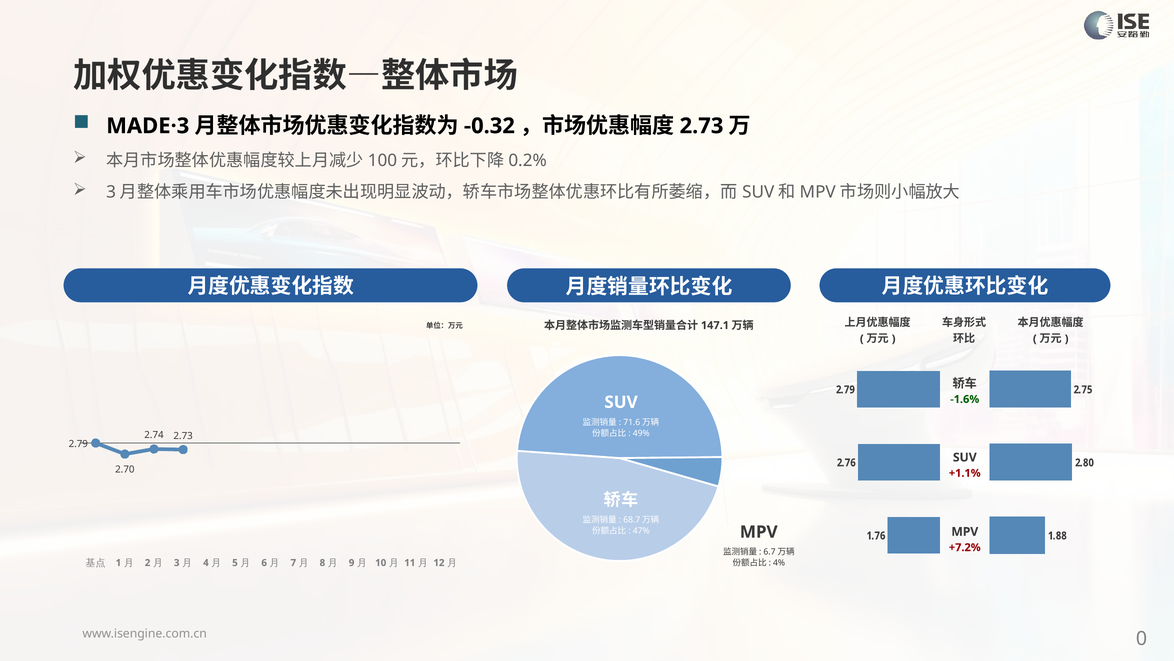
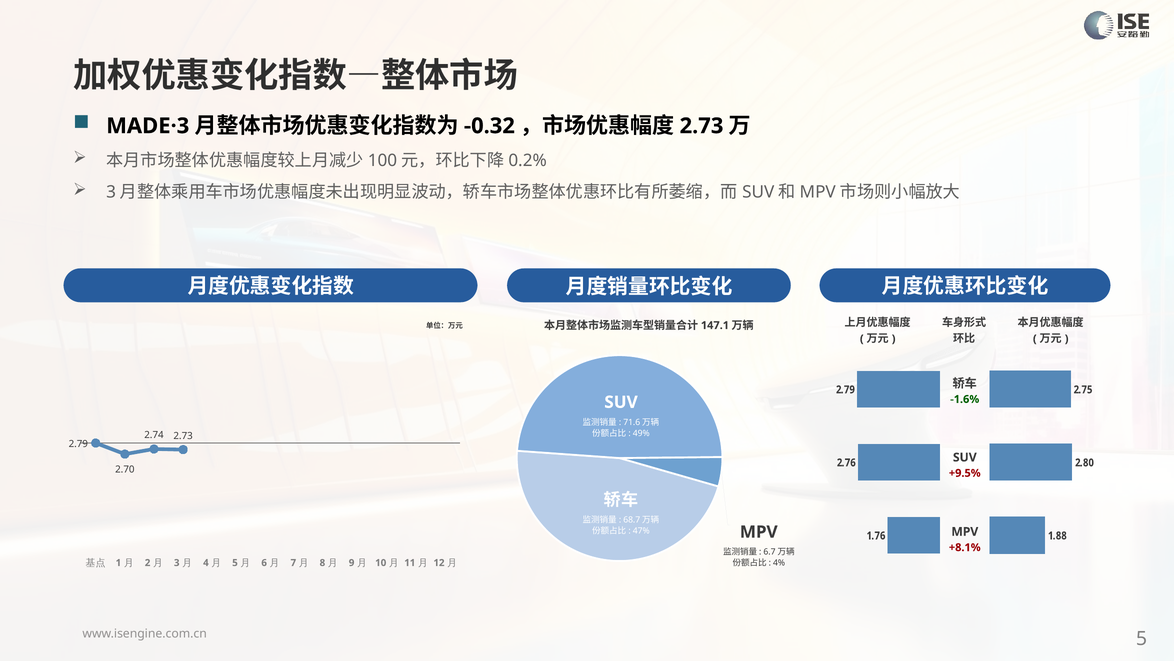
+1.1%: +1.1% -> +9.5%
+7.2%: +7.2% -> +8.1%
0 at (1141, 638): 0 -> 5
